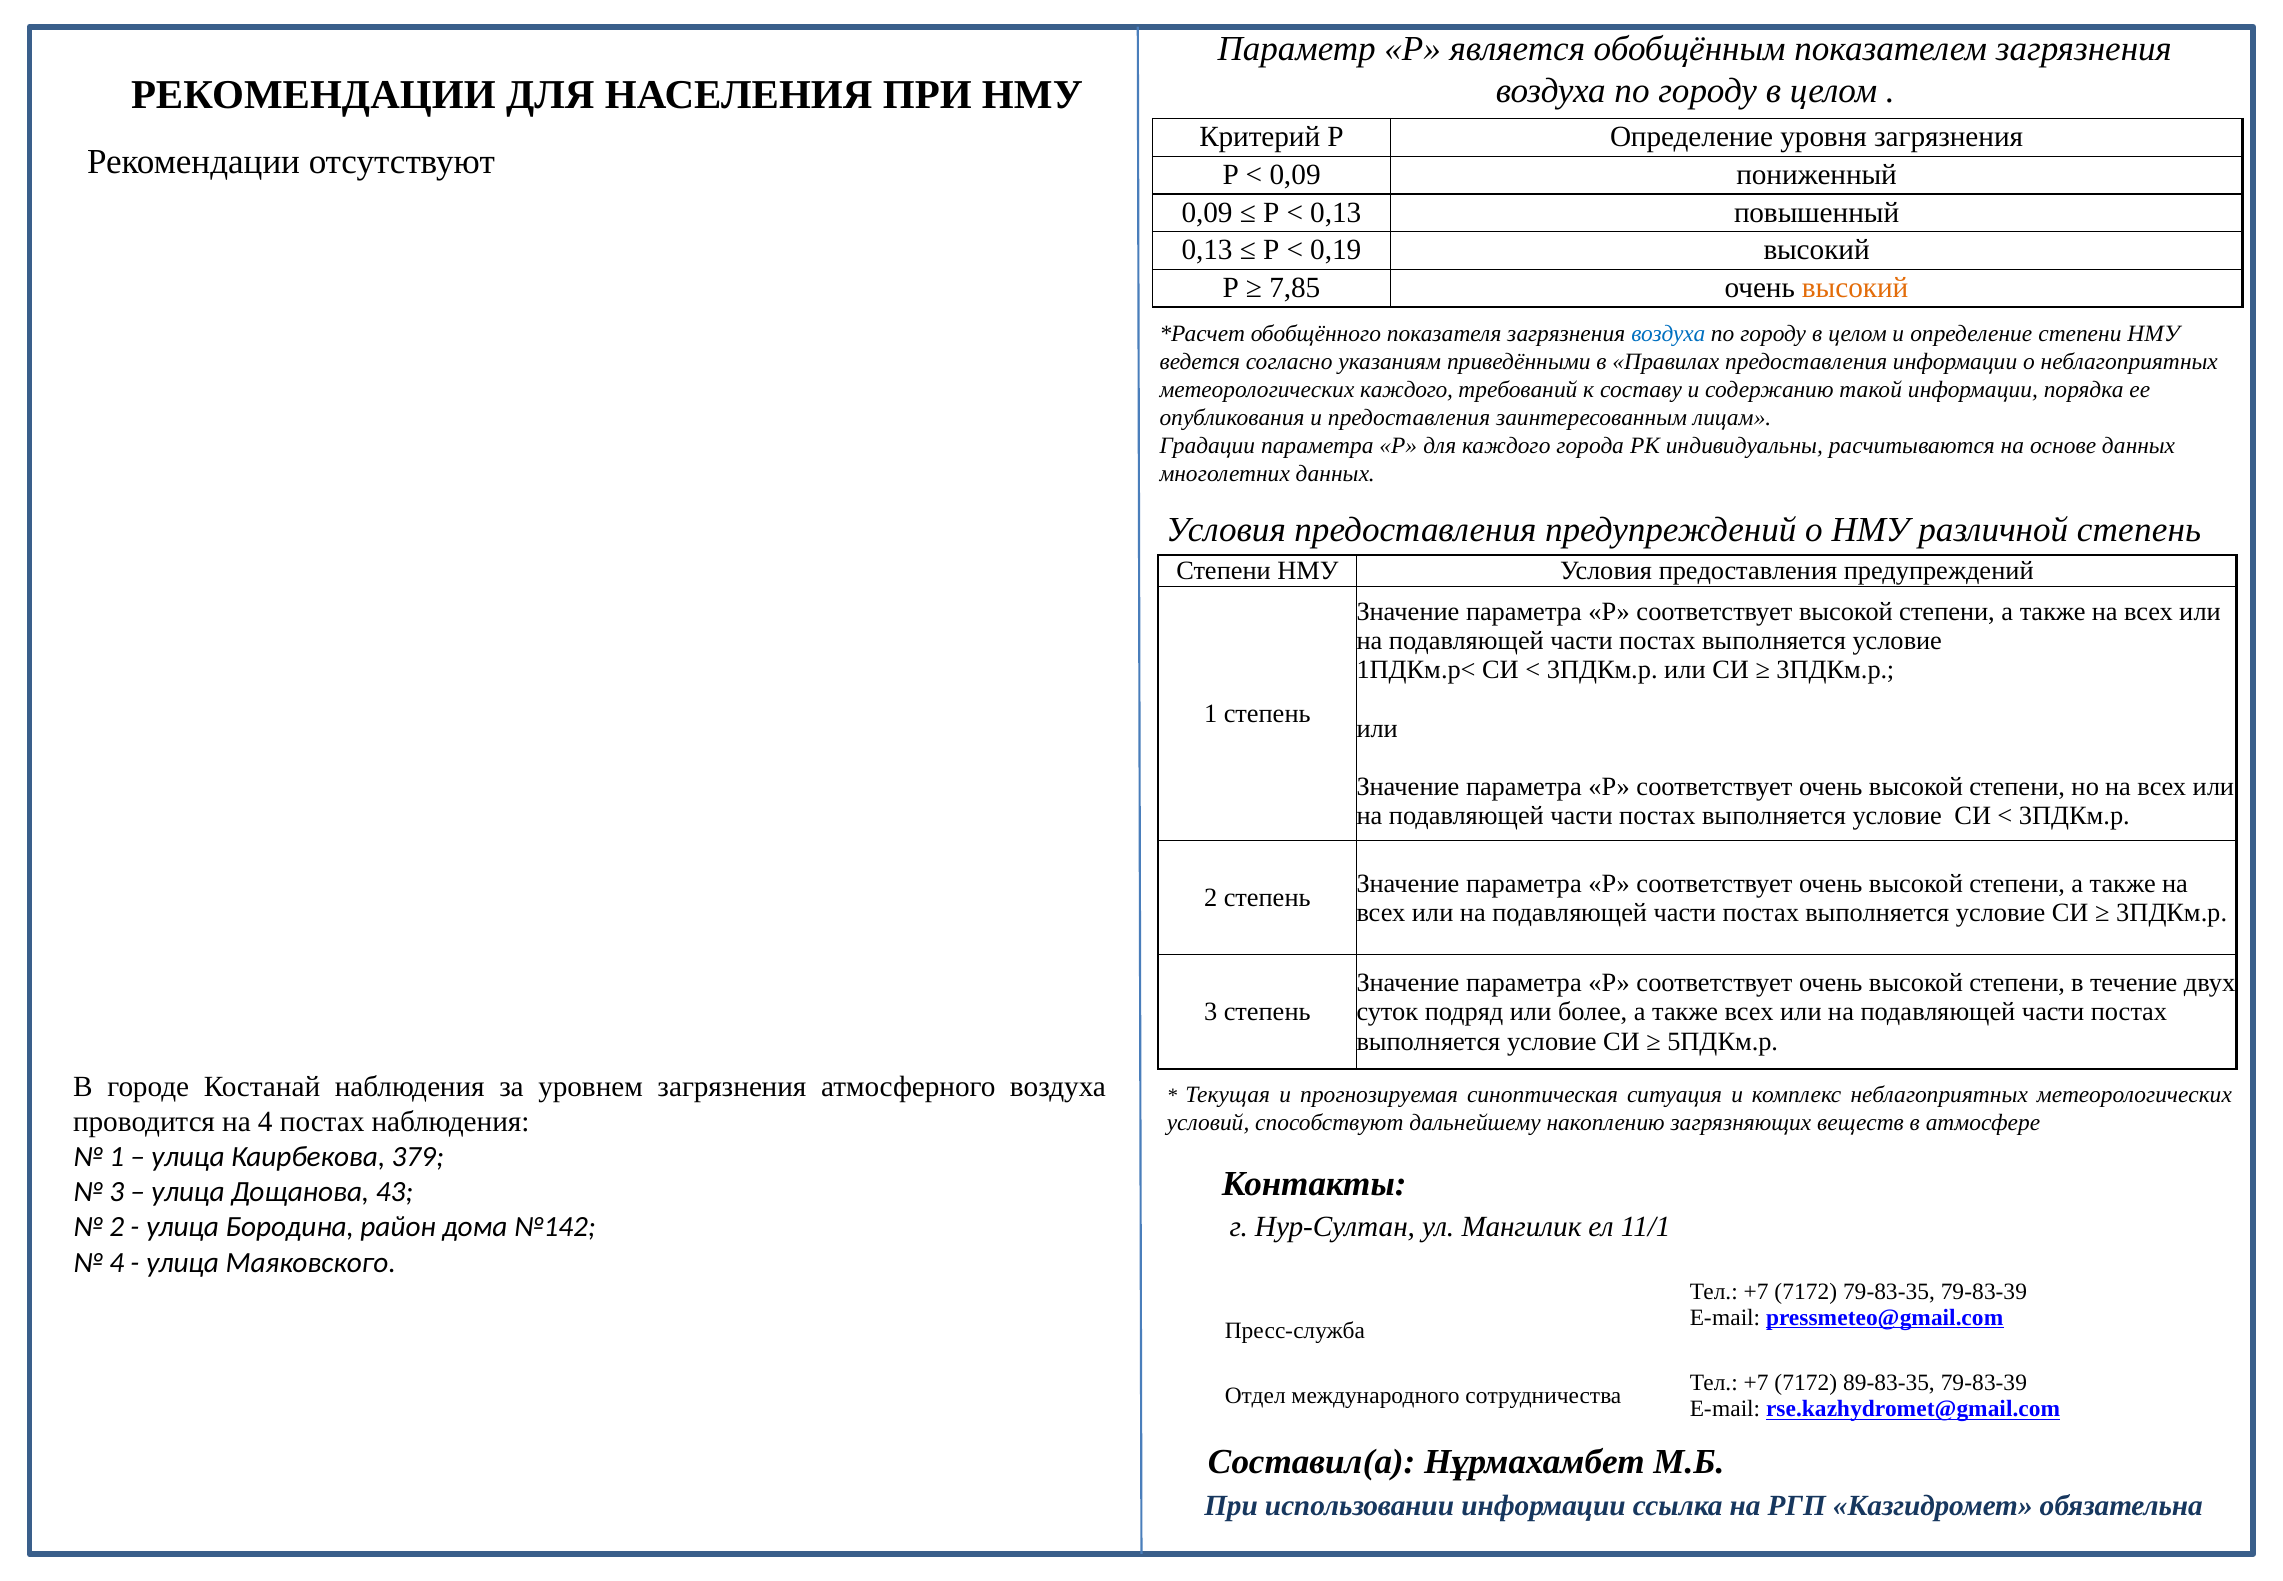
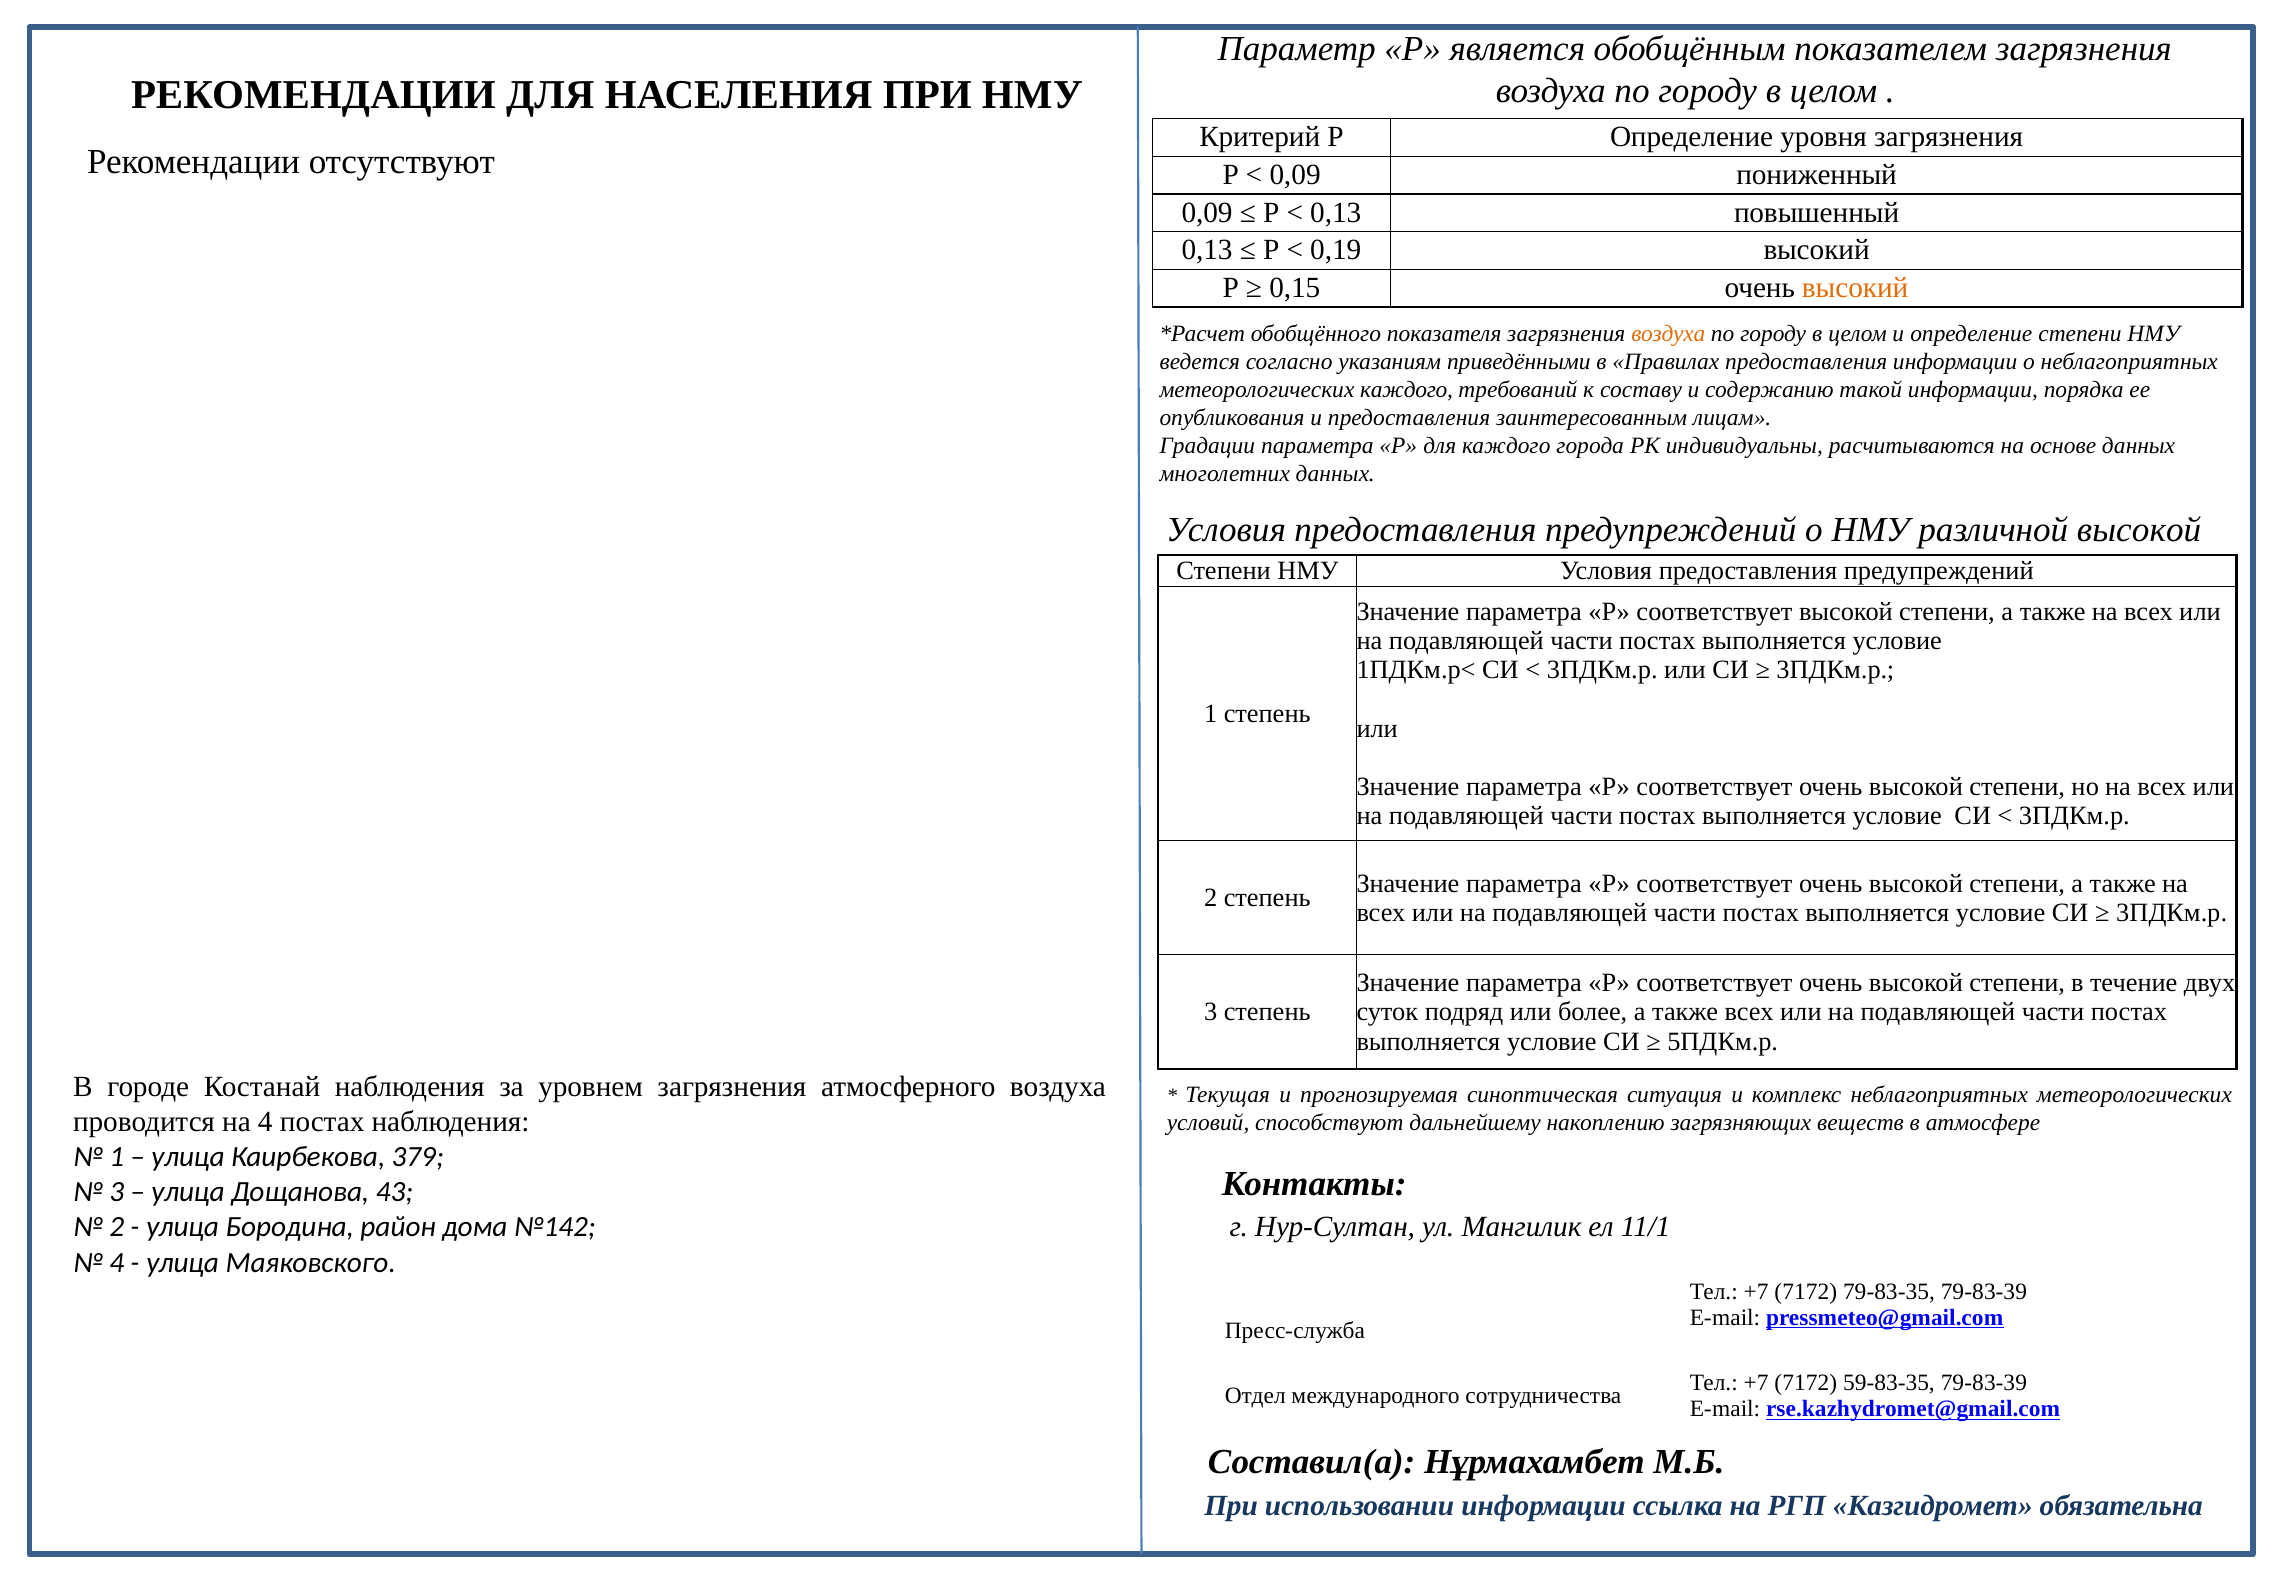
7,85: 7,85 -> 0,15
воздуха at (1668, 334) colour: blue -> orange
различной степень: степень -> высокой
89-83-35: 89-83-35 -> 59-83-35
